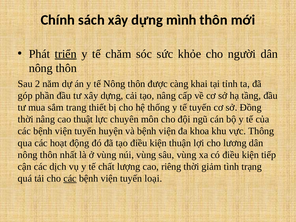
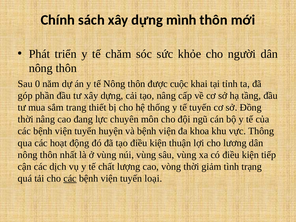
triển underline: present -> none
2: 2 -> 0
càng: càng -> cuộc
thuật: thuật -> đang
riêng: riêng -> vòng
